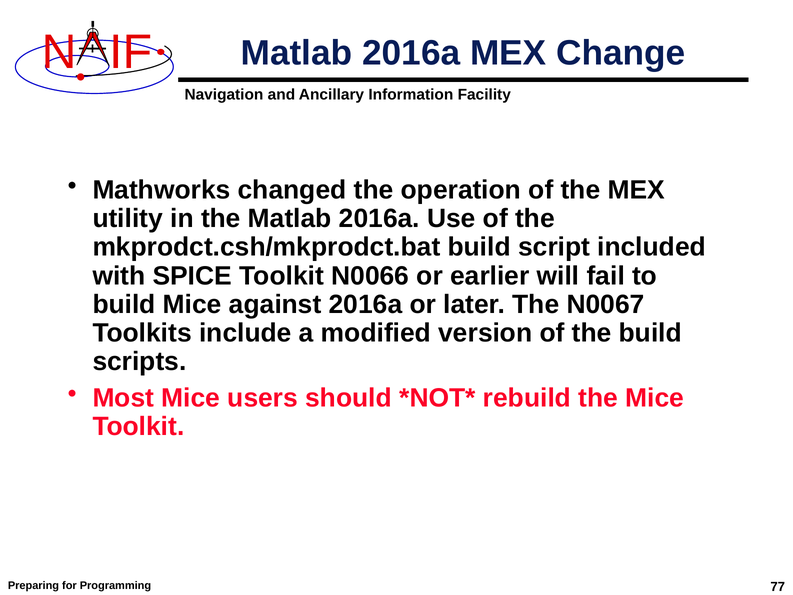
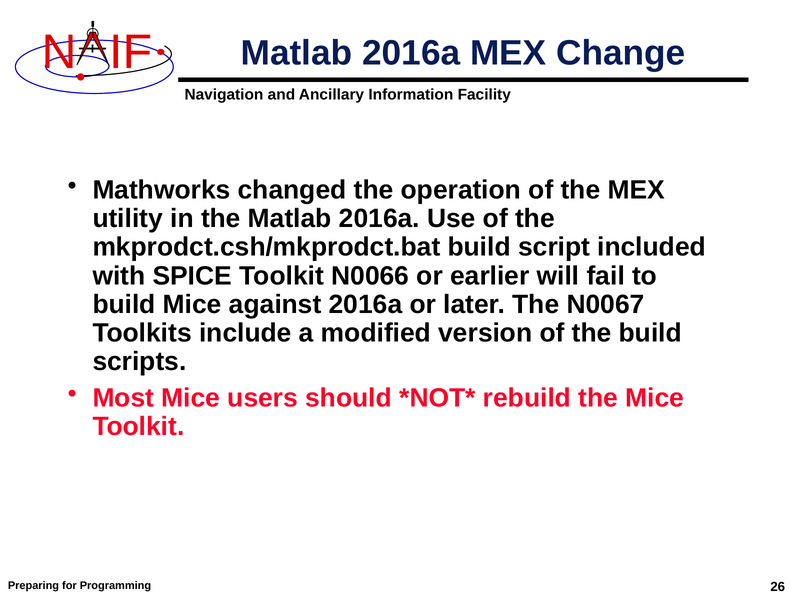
77: 77 -> 26
